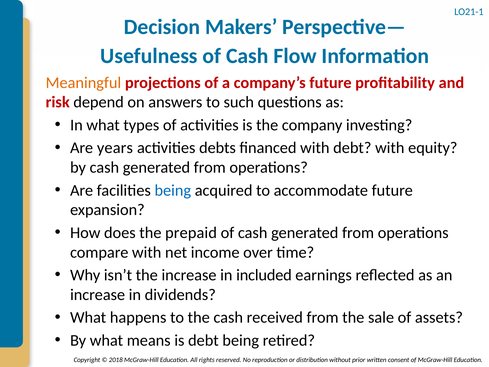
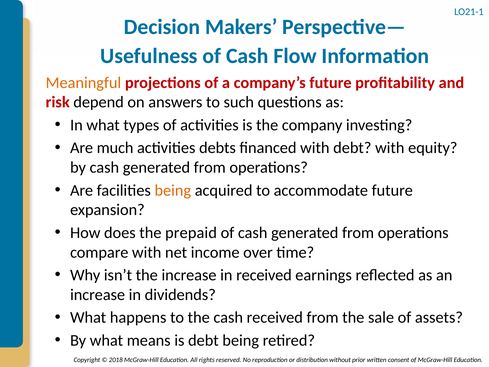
years: years -> much
being at (173, 190) colour: blue -> orange
in included: included -> received
